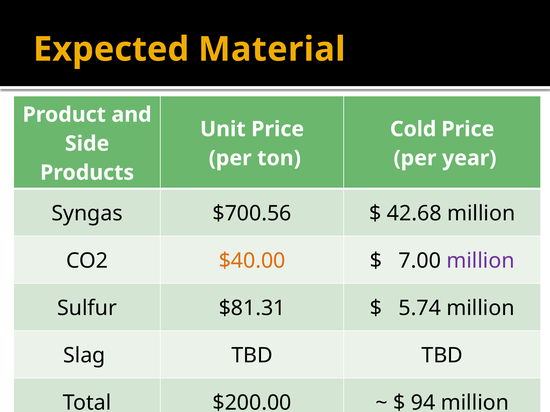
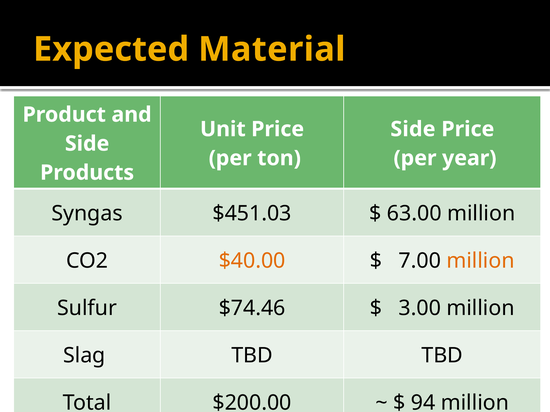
Cold at (413, 129): Cold -> Side
$700.56: $700.56 -> $451.03
42.68: 42.68 -> 63.00
million at (481, 261) colour: purple -> orange
$81.31: $81.31 -> $74.46
5.74: 5.74 -> 3.00
